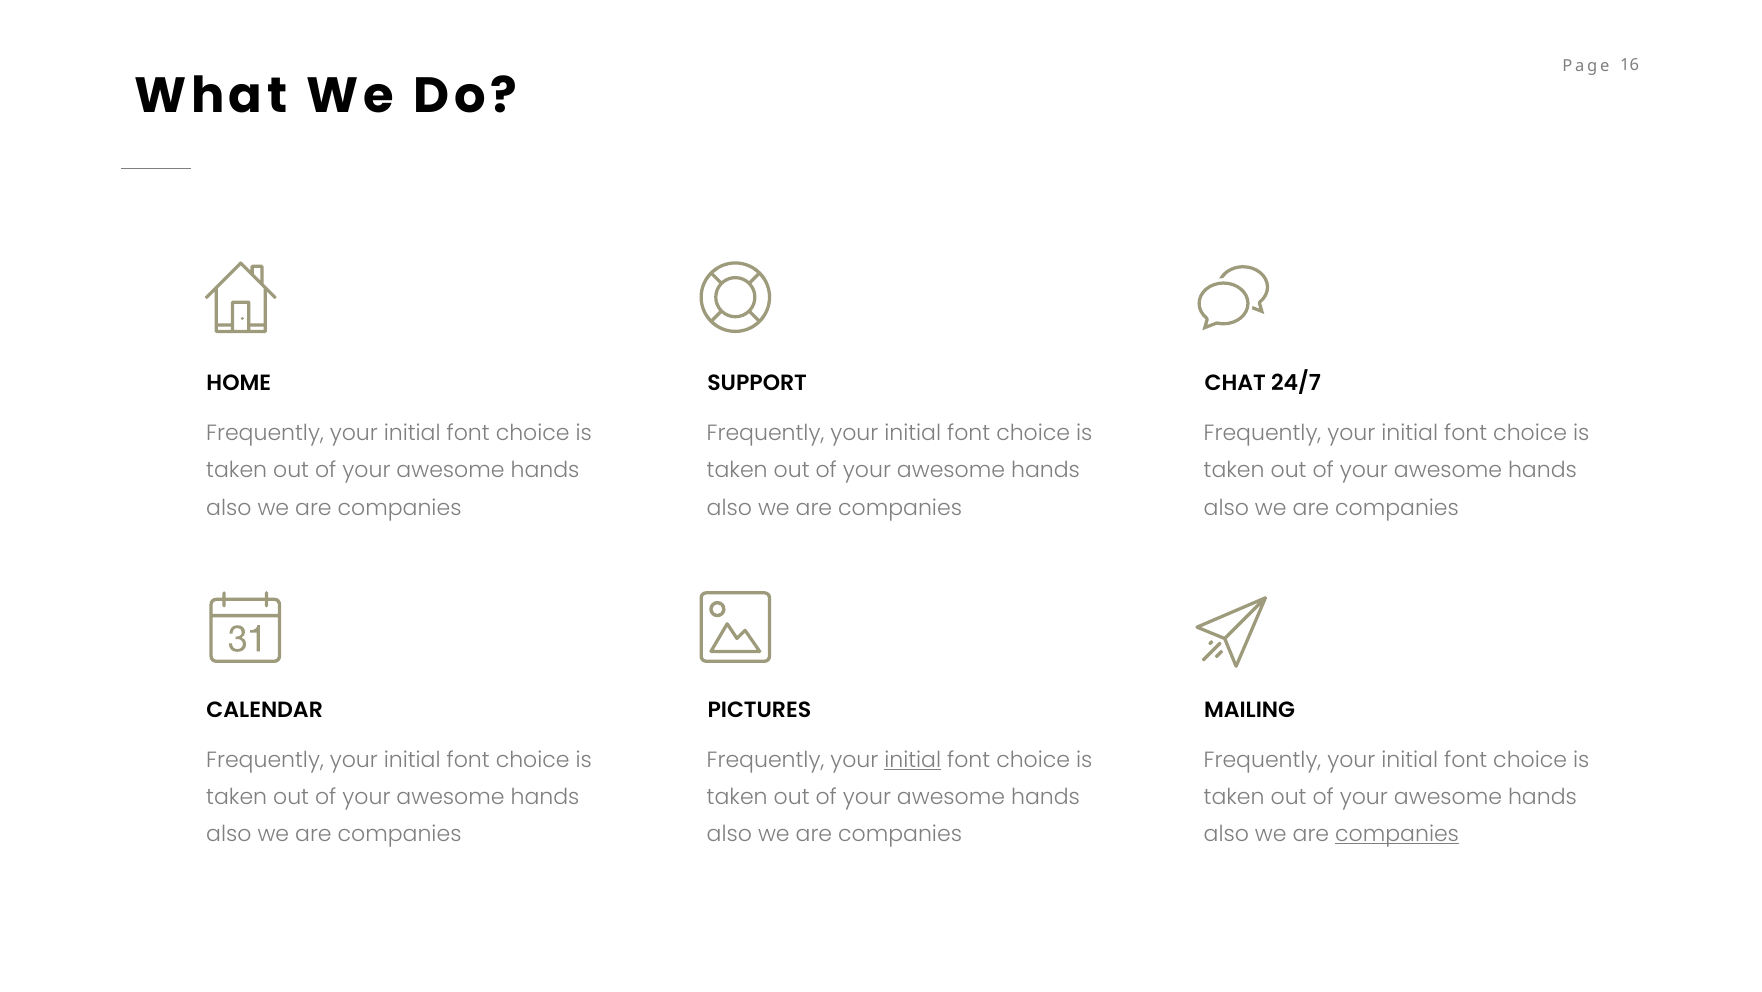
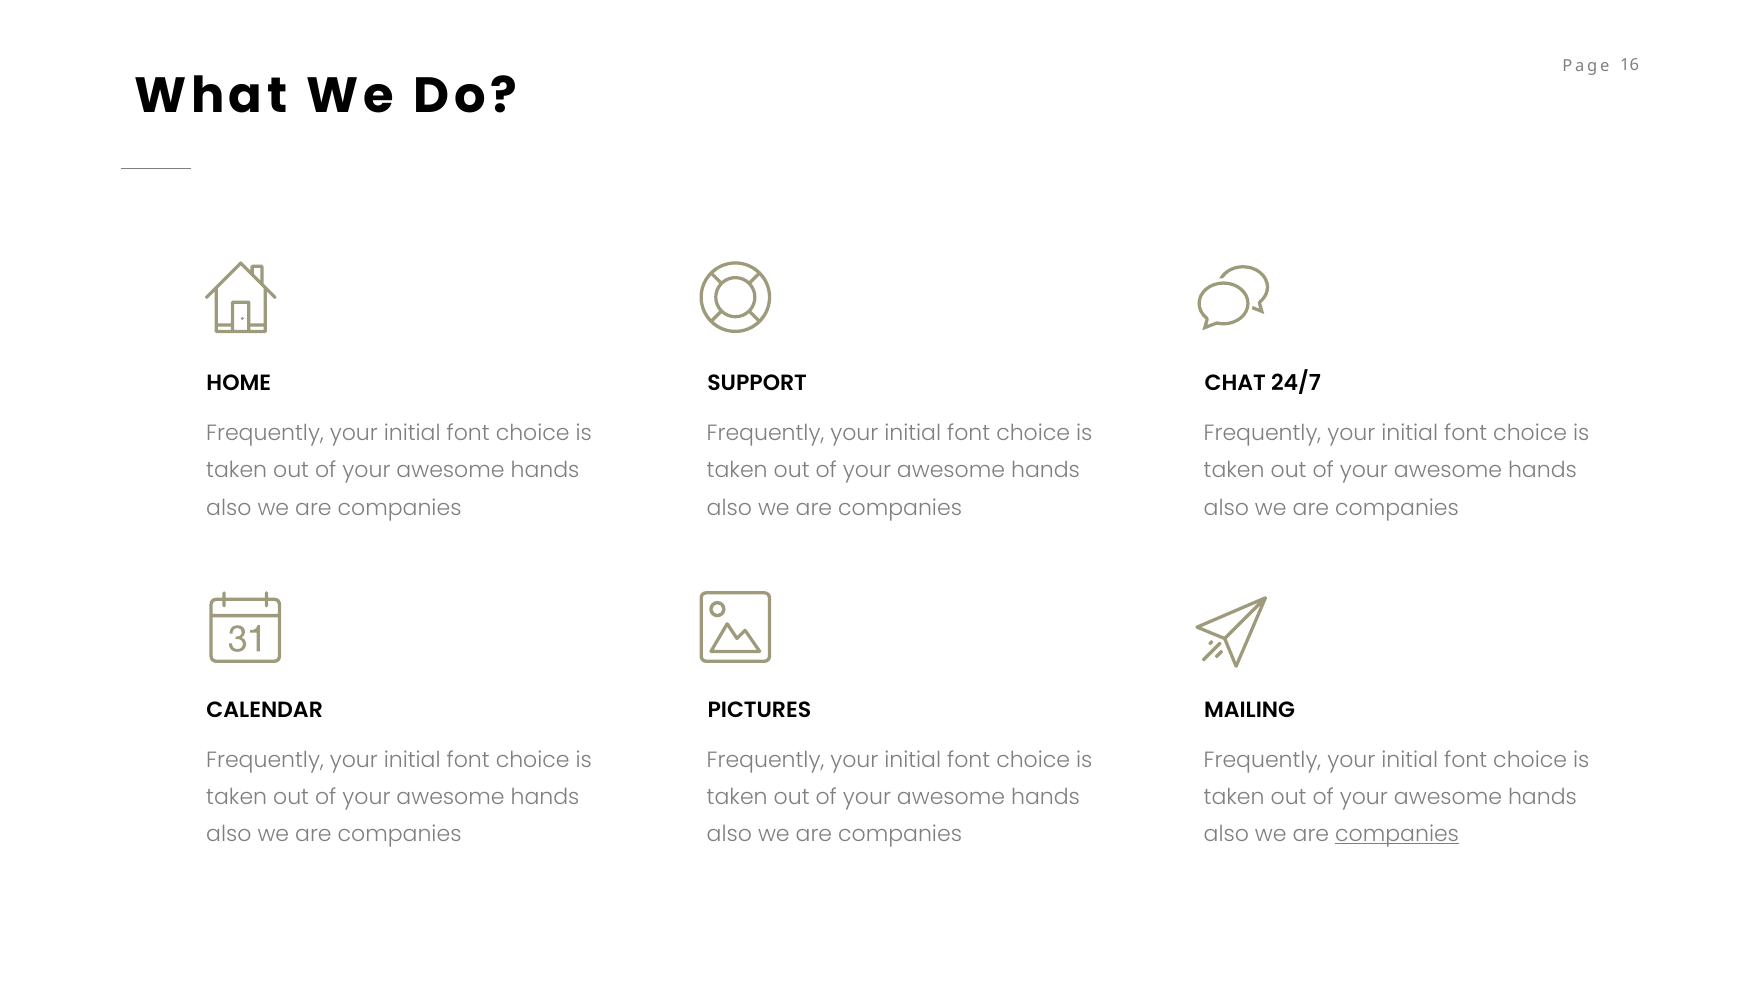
initial at (913, 759) underline: present -> none
